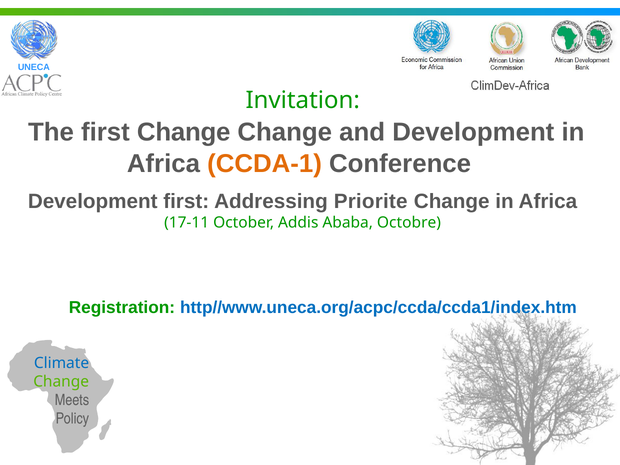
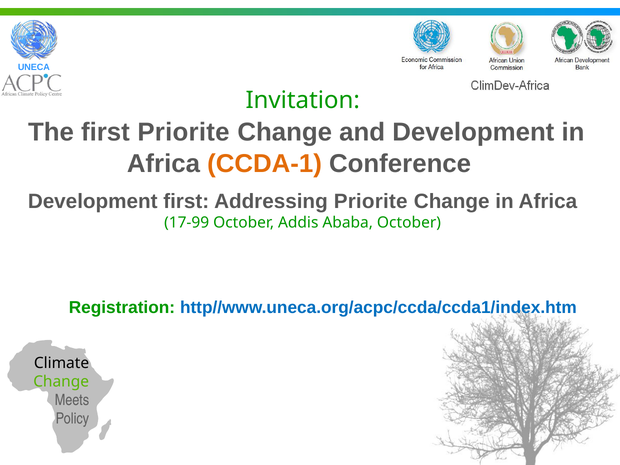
first Change: Change -> Priorite
17-11: 17-11 -> 17-99
Ababa Octobre: Octobre -> October
Climate colour: blue -> black
